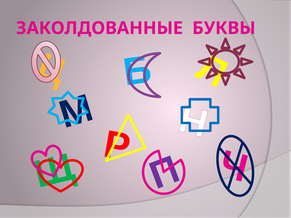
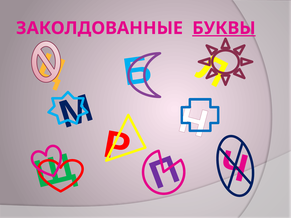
БУКВЫ underline: none -> present
